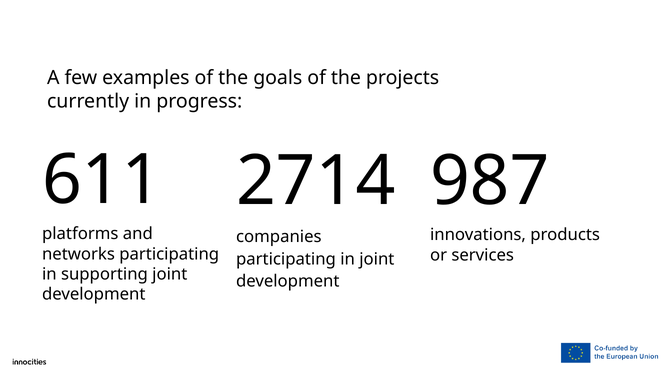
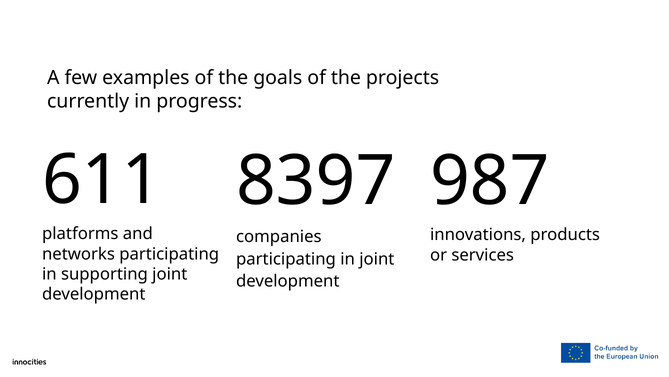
2714: 2714 -> 8397
